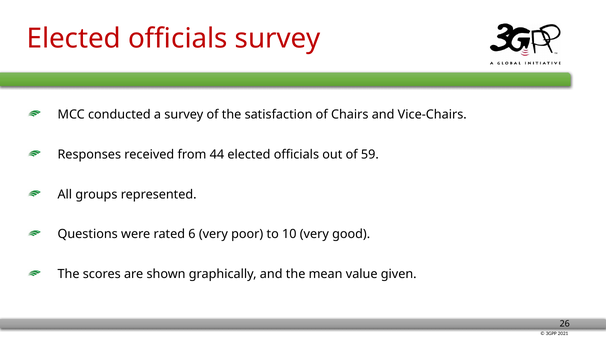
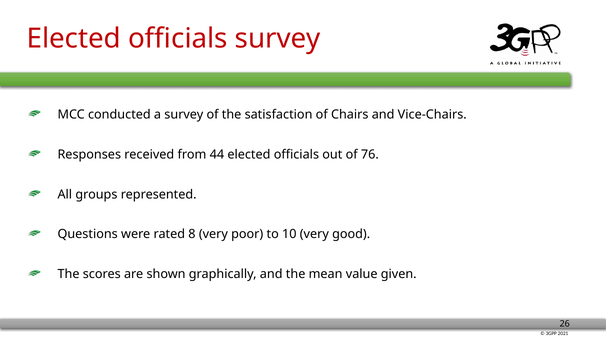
59: 59 -> 76
6: 6 -> 8
